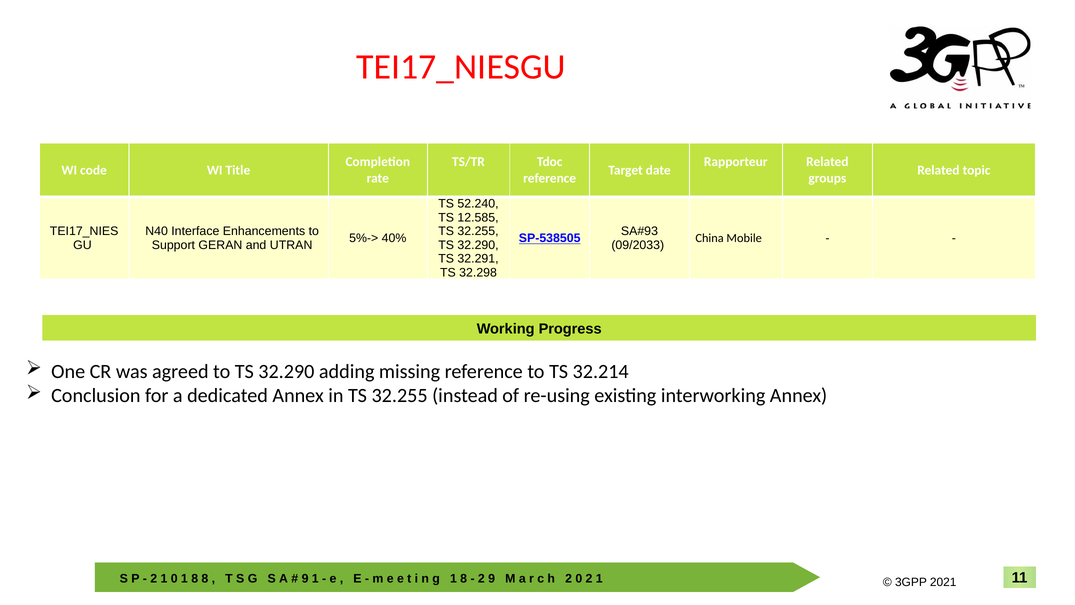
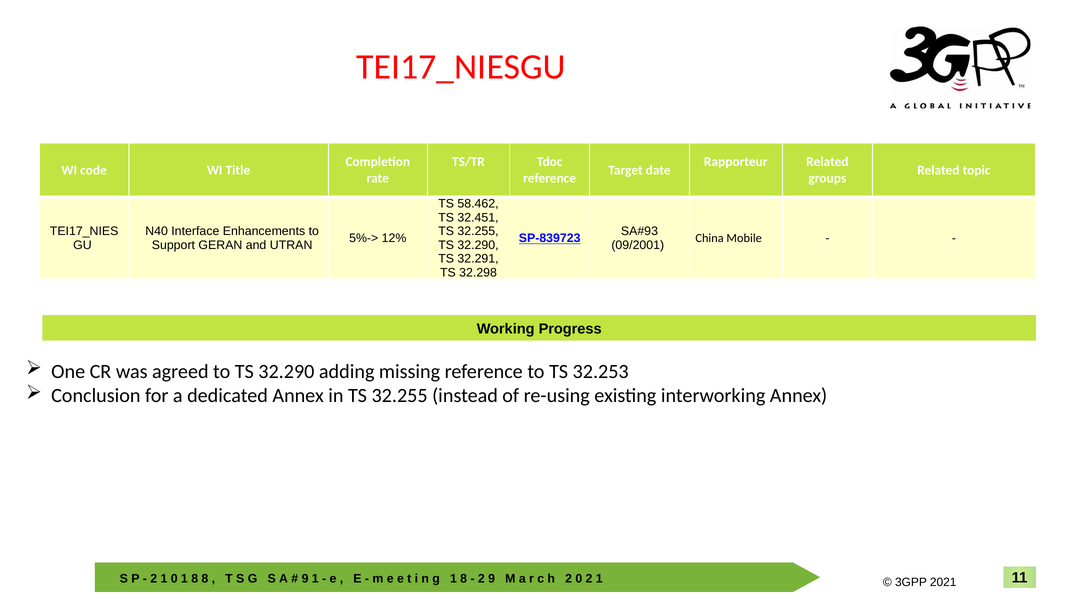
52.240: 52.240 -> 58.462
12.585: 12.585 -> 32.451
40%: 40% -> 12%
SP-538505: SP-538505 -> SP-839723
09/2033: 09/2033 -> 09/2001
32.214: 32.214 -> 32.253
